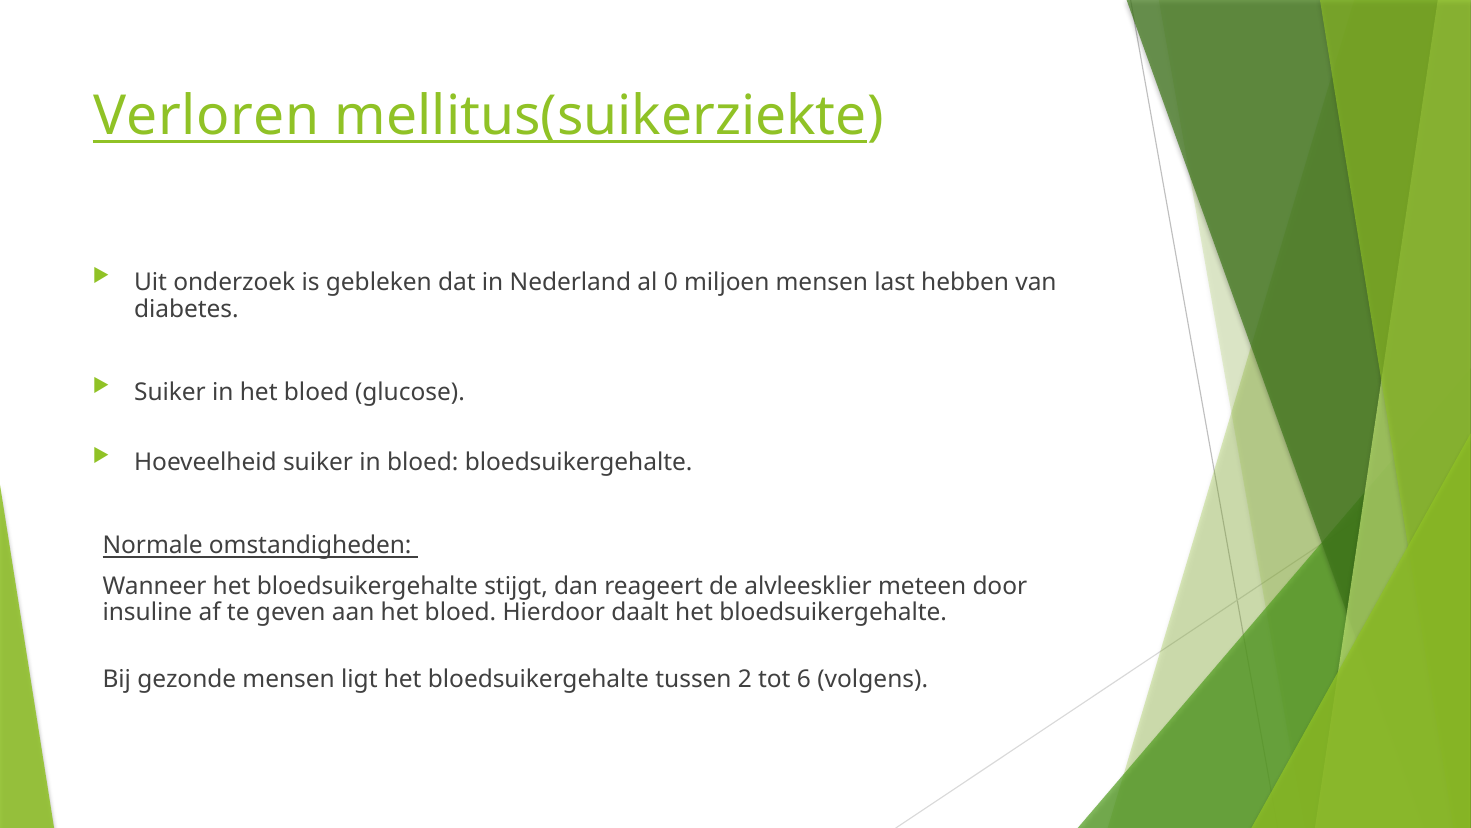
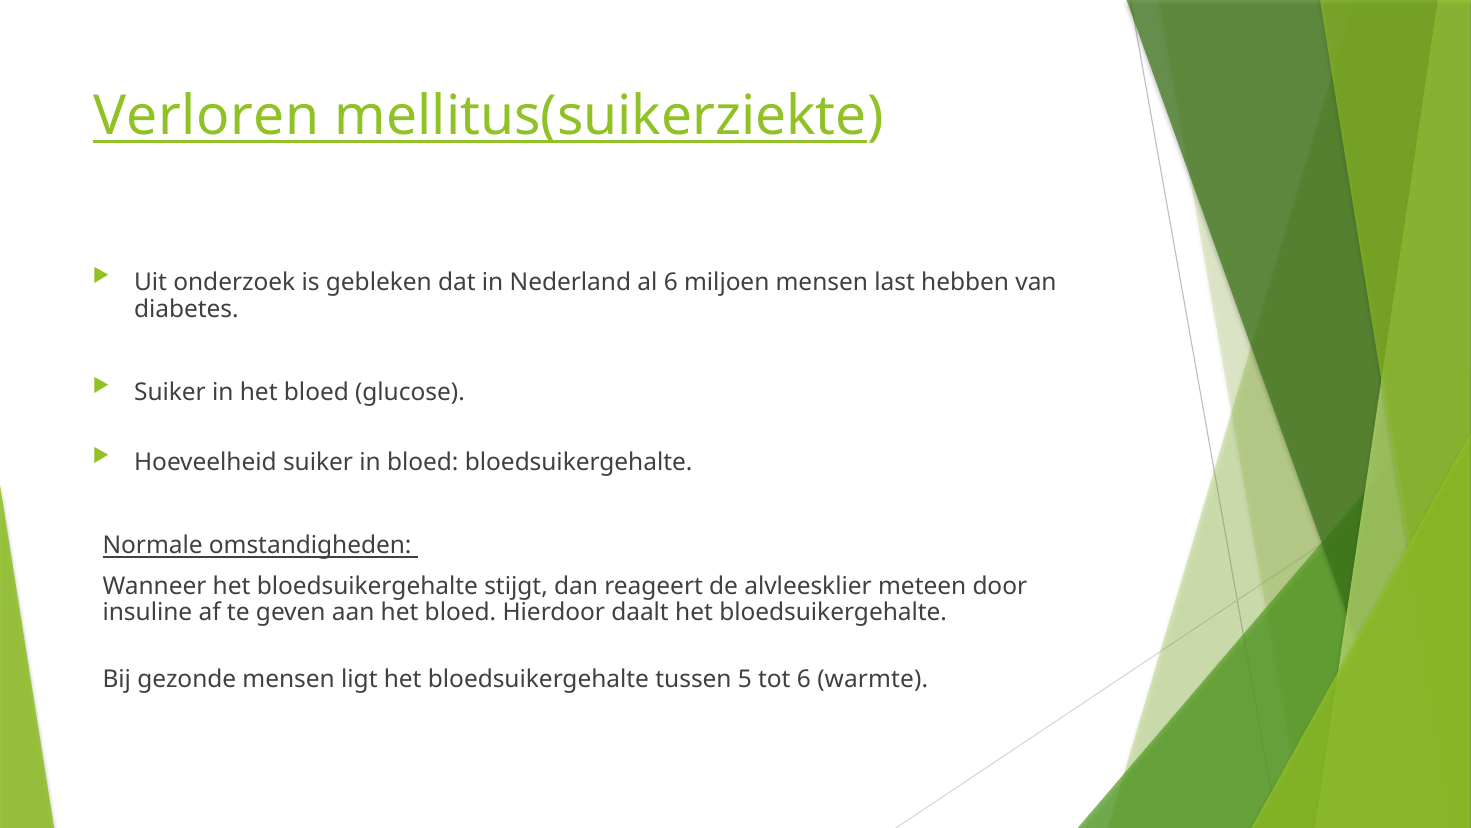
al 0: 0 -> 6
2: 2 -> 5
volgens: volgens -> warmte
